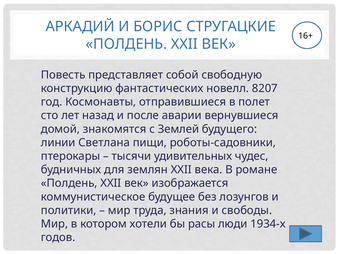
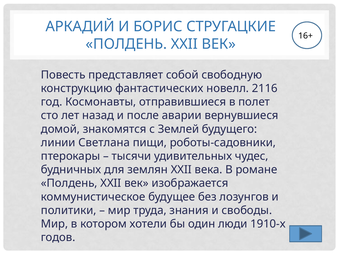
8207: 8207 -> 2116
расы: расы -> один
1934-х: 1934-х -> 1910-х
